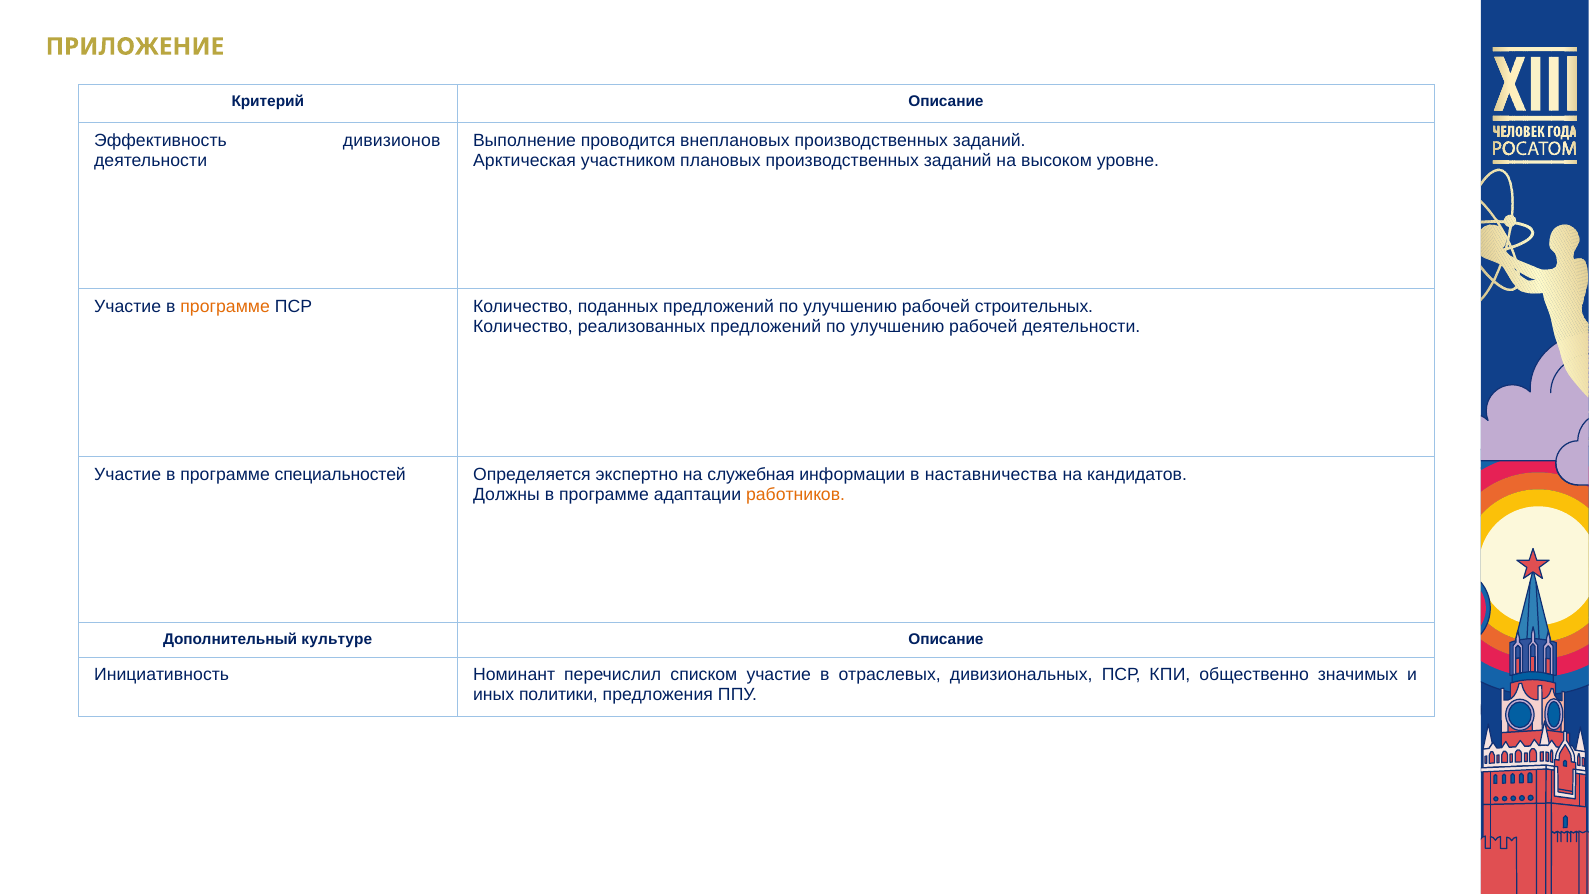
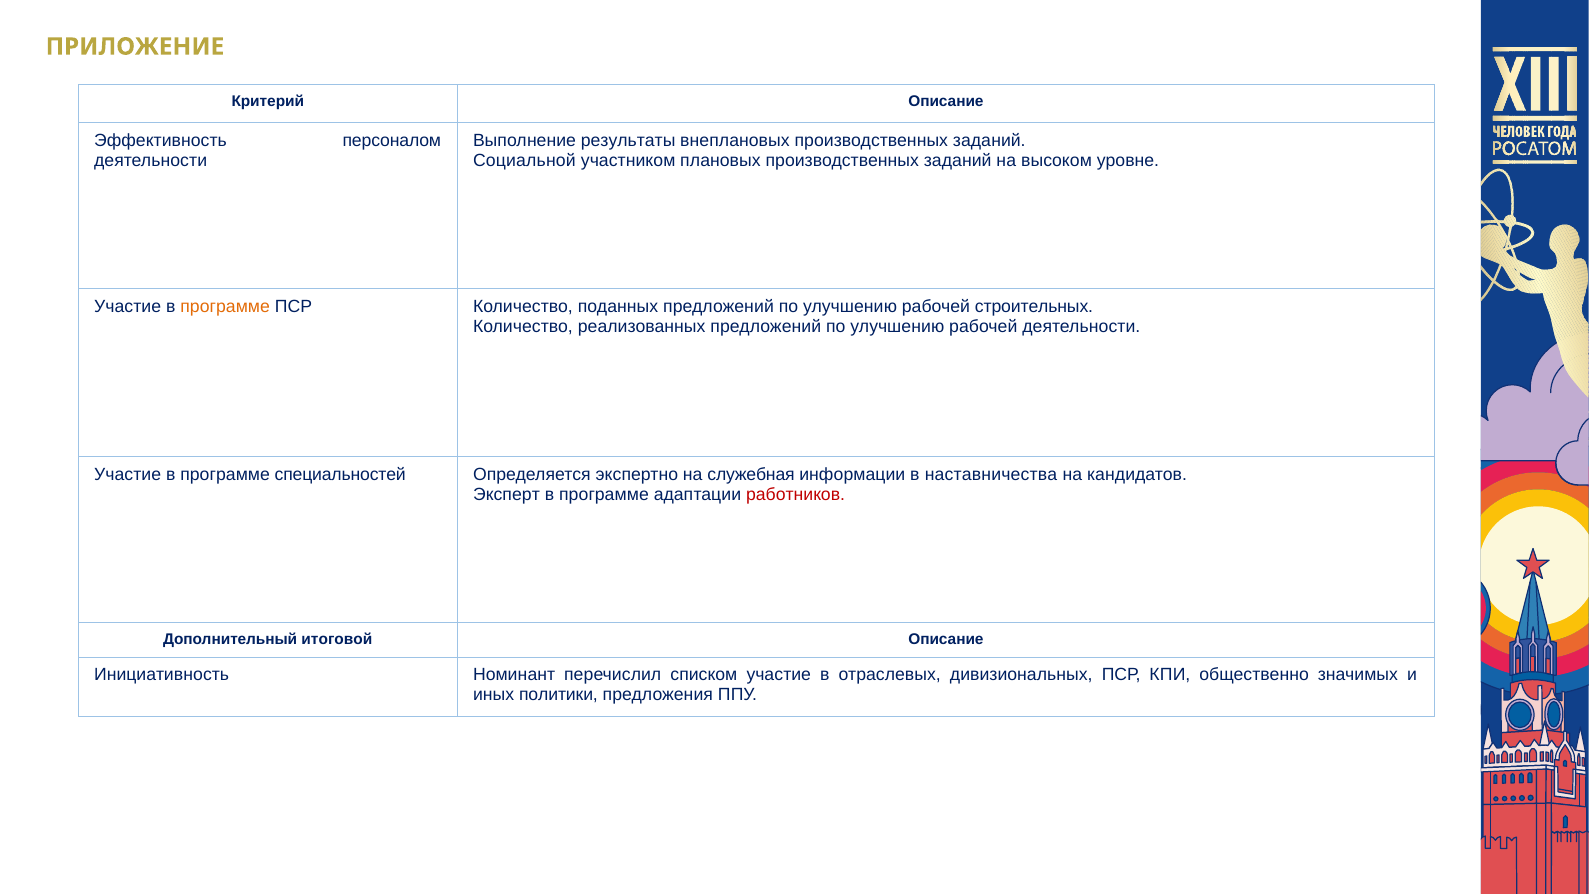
дивизионов: дивизионов -> персоналом
проводится: проводится -> результаты
Арктическая: Арктическая -> Социальной
Должны: Должны -> Эксперт
работников colour: orange -> red
культуре: культуре -> итоговой
